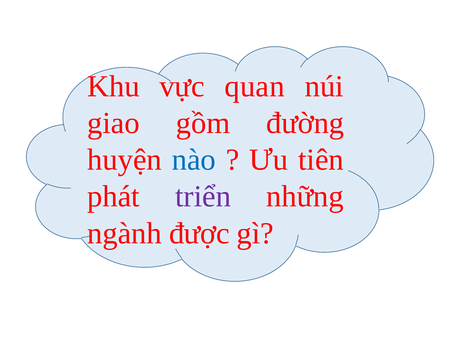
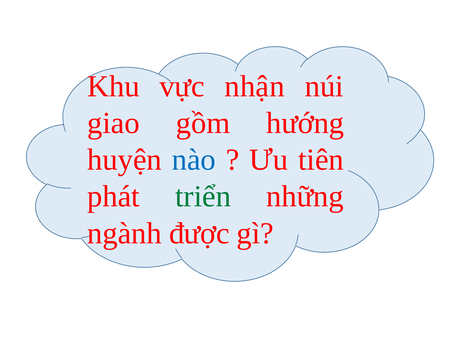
quan: quan -> nhận
đường: đường -> hướng
triển colour: purple -> green
